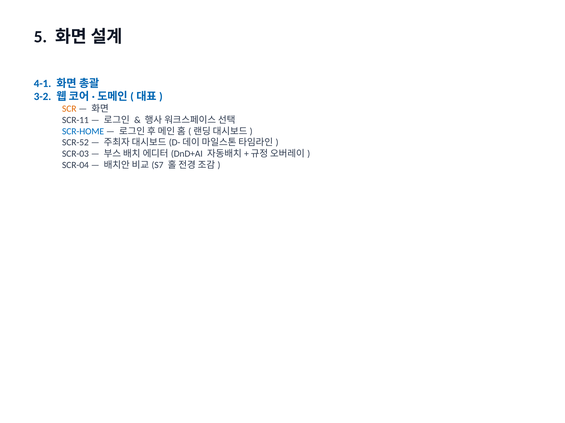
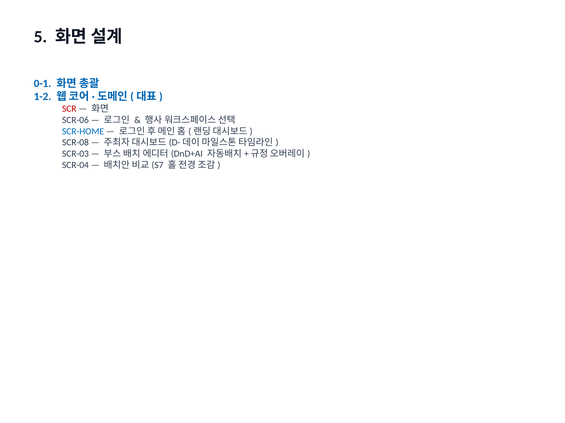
4-1: 4-1 -> 0-1
3-2: 3-2 -> 1-2
SCR colour: orange -> red
SCR-11: SCR-11 -> SCR-06
SCR-52: SCR-52 -> SCR-08
